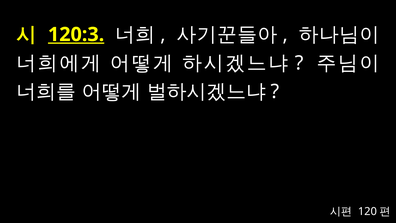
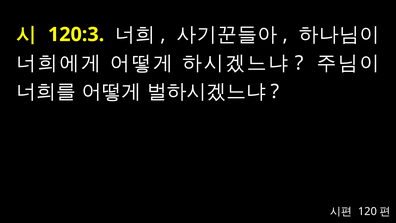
120:3 underline: present -> none
